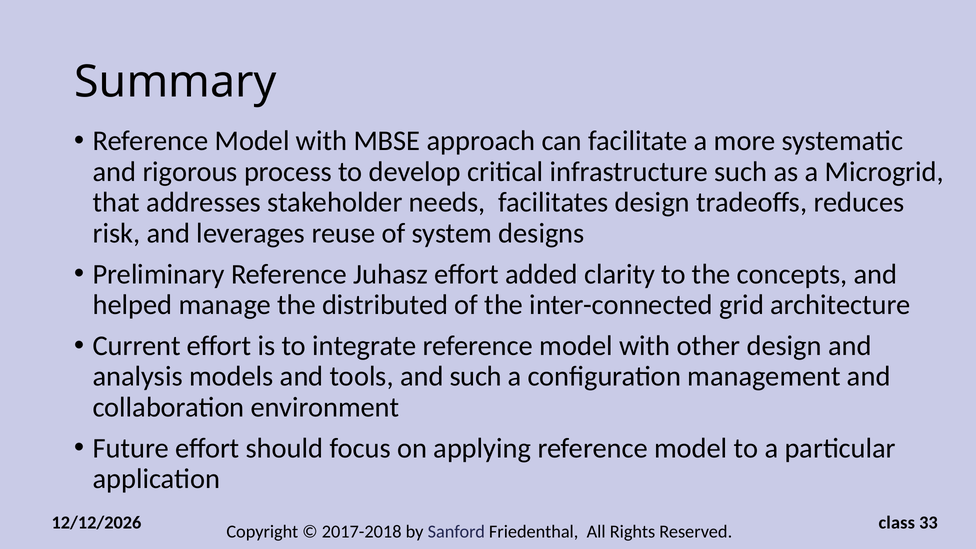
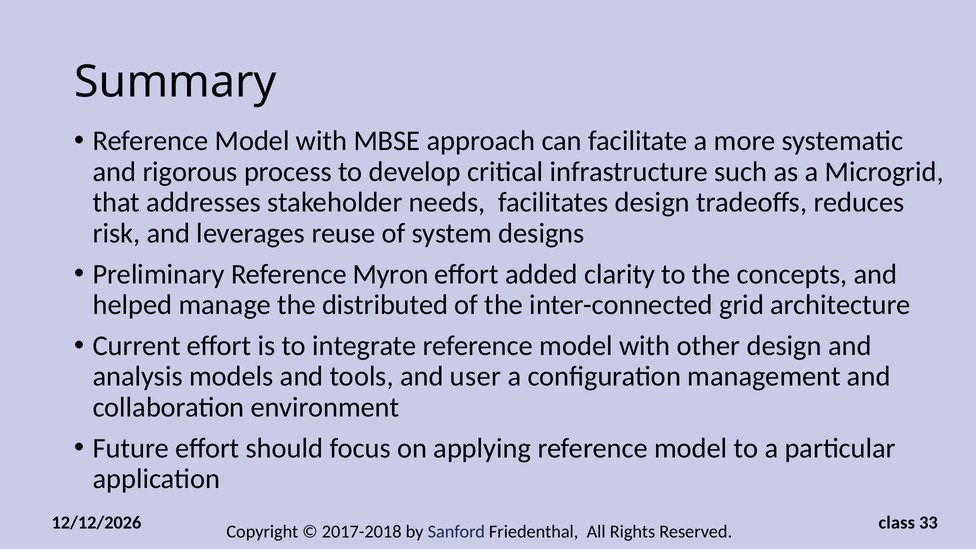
Juhasz: Juhasz -> Myron
and such: such -> user
